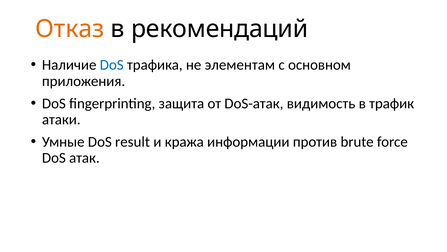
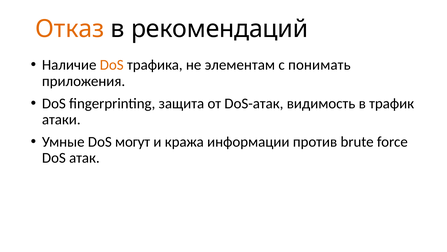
DоS colour: blue -> orange
основном: основном -> понимать
result: result -> могут
